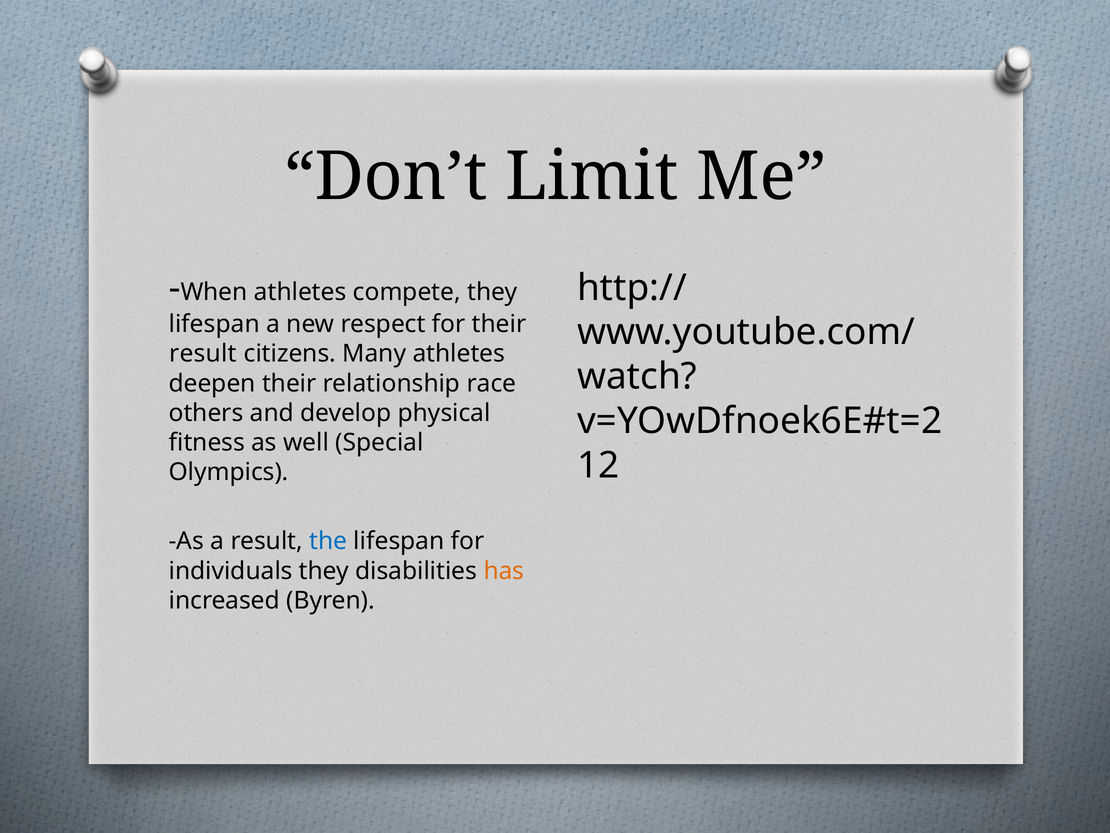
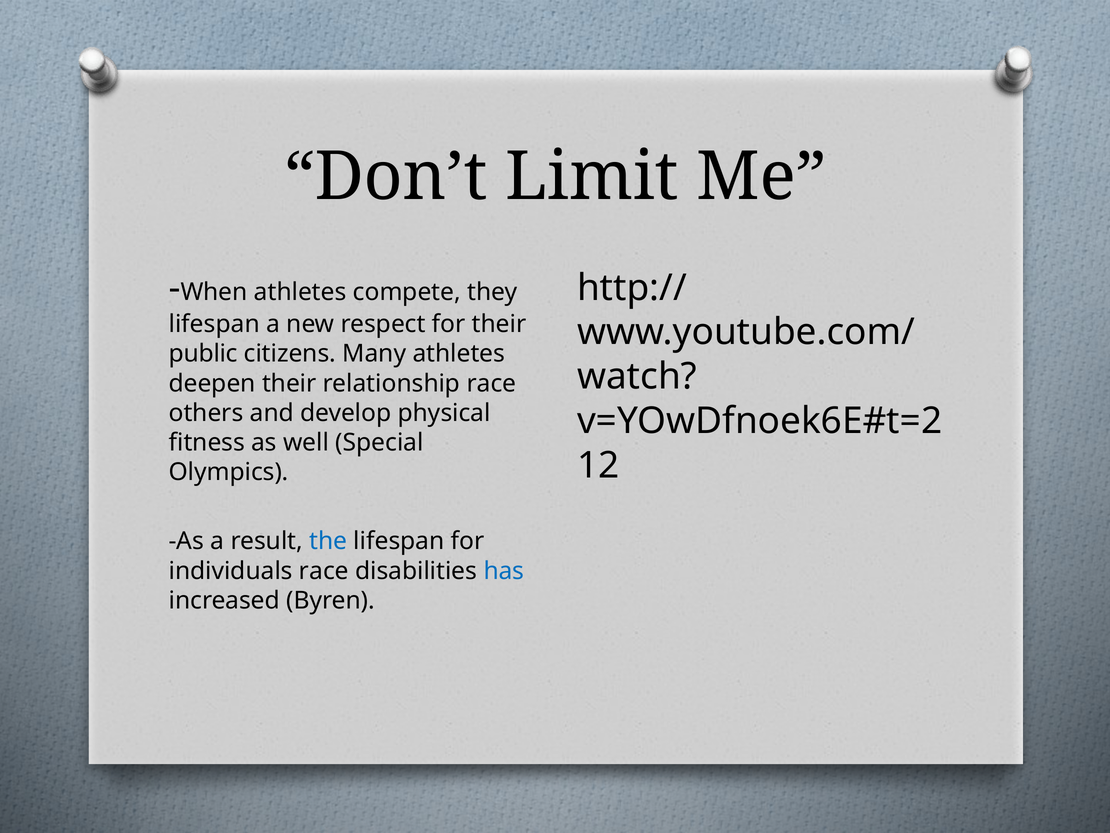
result at (203, 354): result -> public
individuals they: they -> race
has colour: orange -> blue
